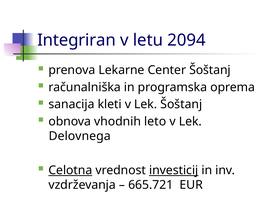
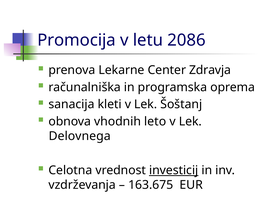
Integriran: Integriran -> Promocija
2094: 2094 -> 2086
Center Šoštanj: Šoštanj -> Zdravja
Celotna underline: present -> none
665.721: 665.721 -> 163.675
